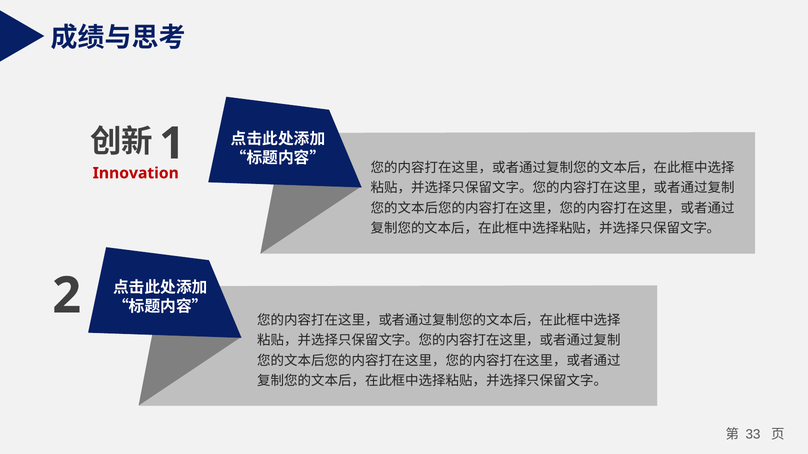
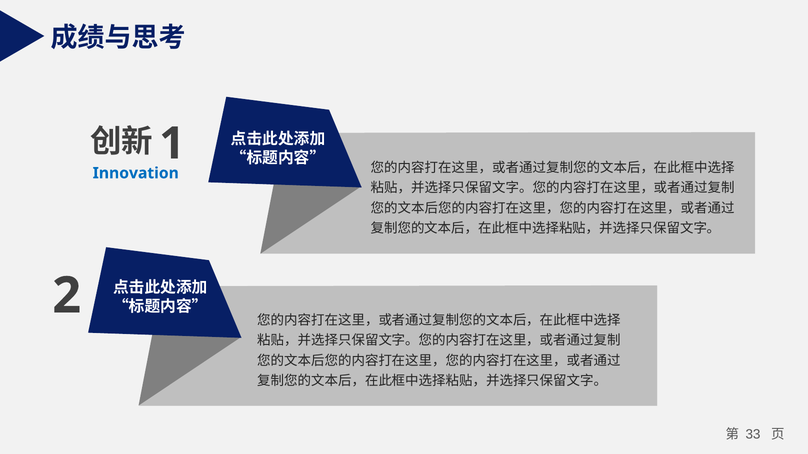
Innovation colour: red -> blue
